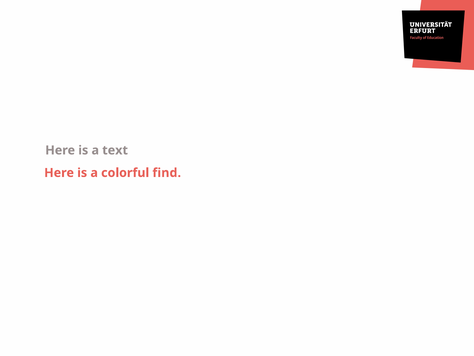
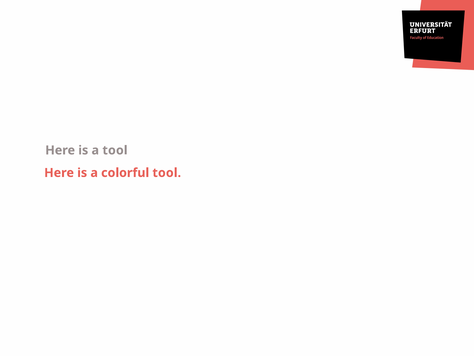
a text: text -> tool
colorful find: find -> tool
